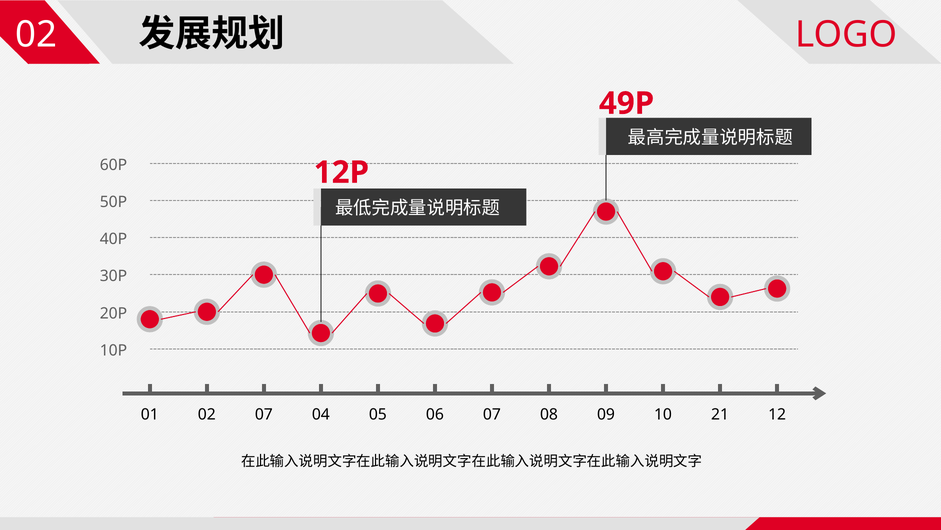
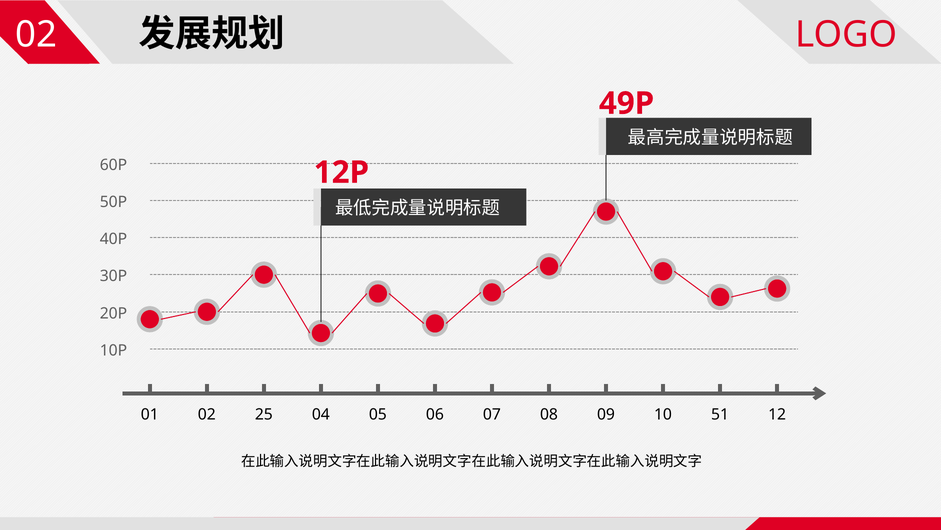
02 07: 07 -> 25
21: 21 -> 51
